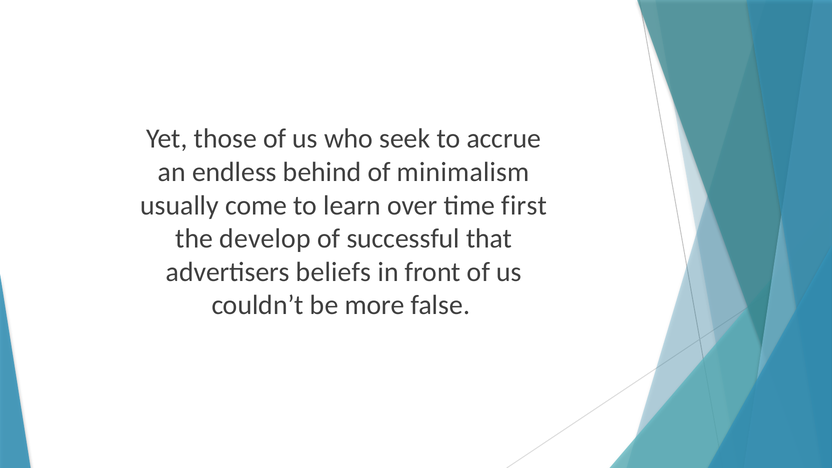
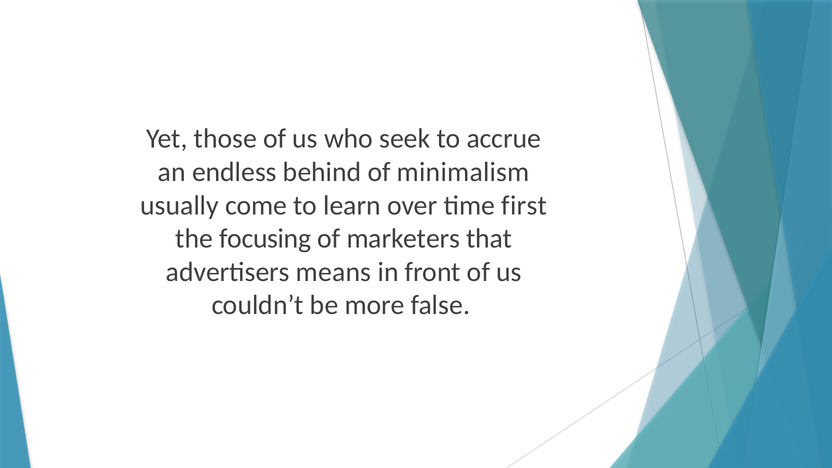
develop: develop -> focusing
successful: successful -> marketers
beliefs: beliefs -> means
